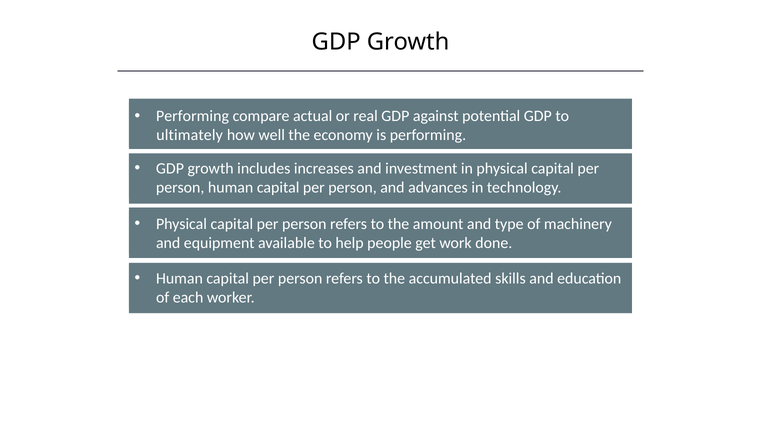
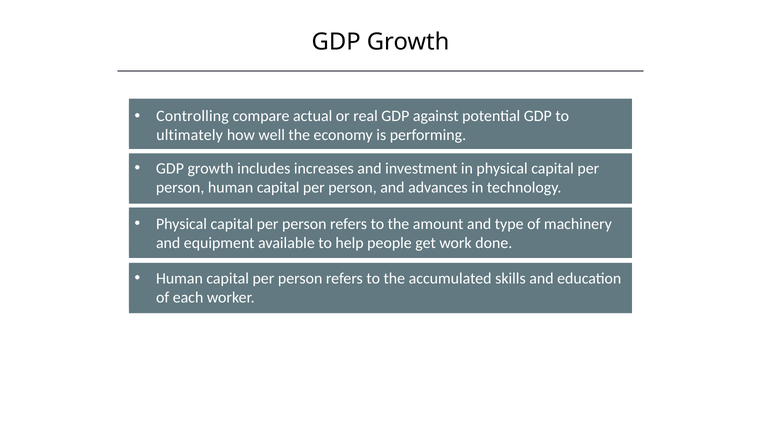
Performing at (193, 116): Performing -> Controlling
